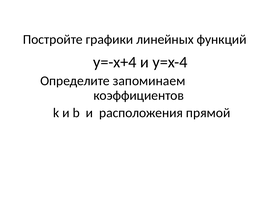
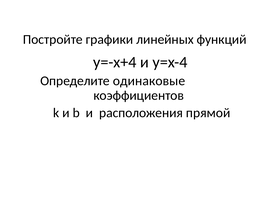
запоминаем: запоминаем -> одинаковые
